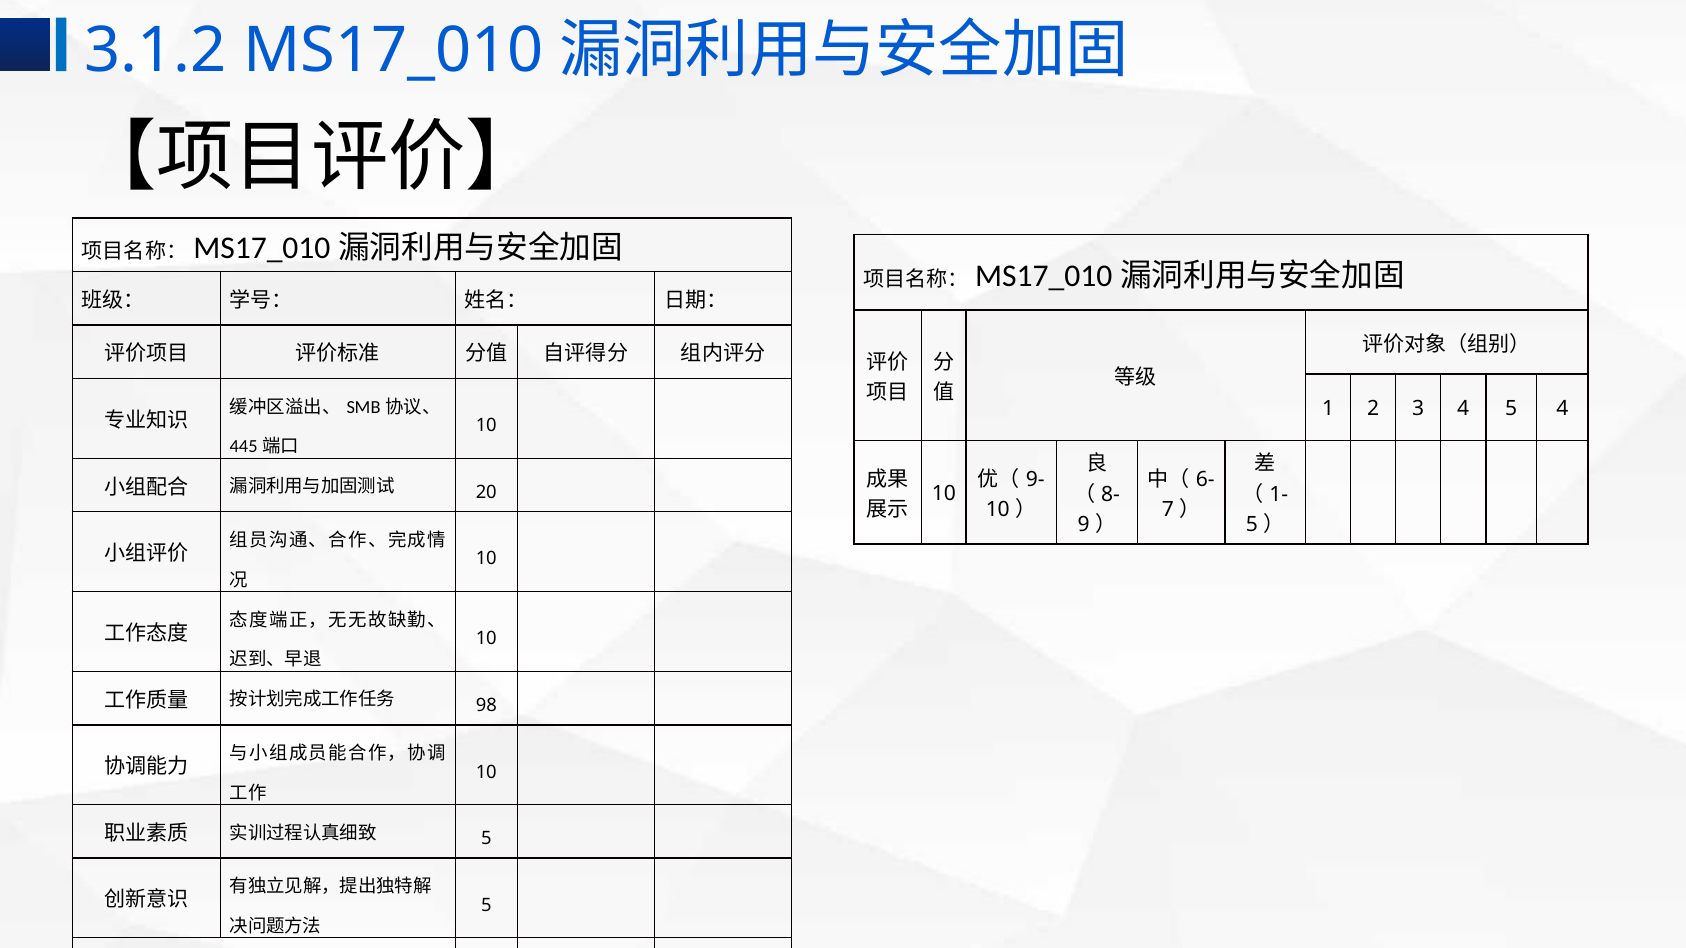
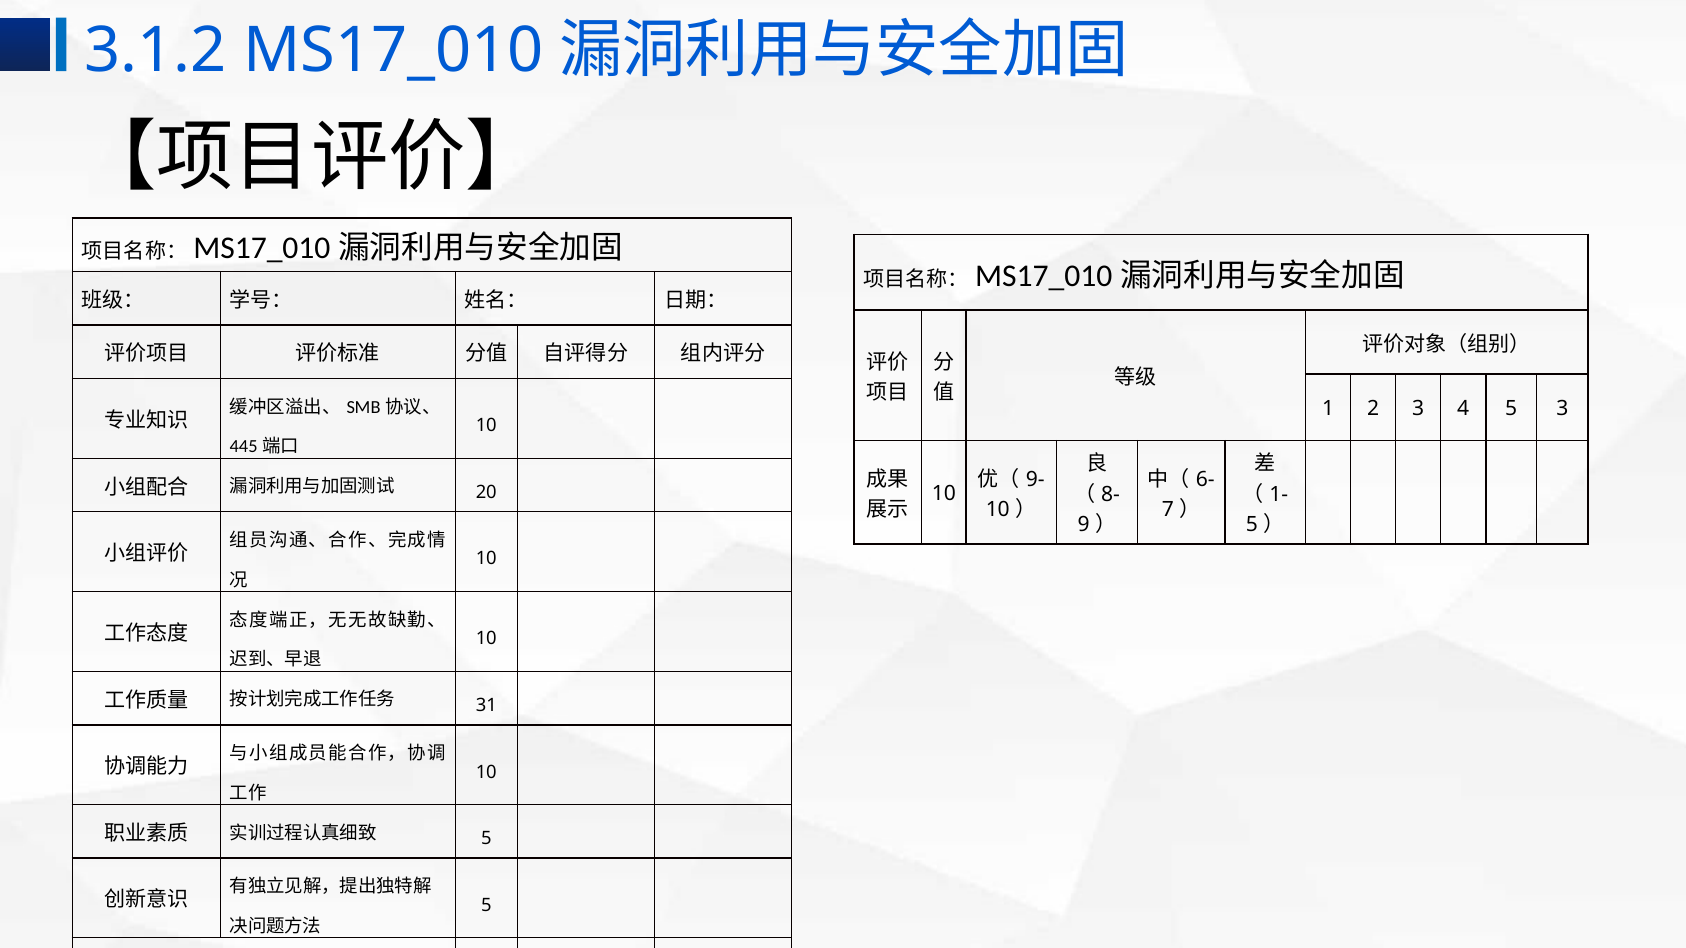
5 4: 4 -> 3
98: 98 -> 31
